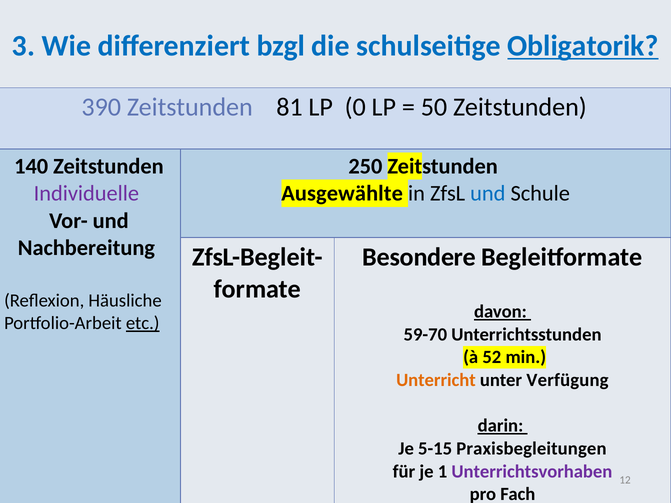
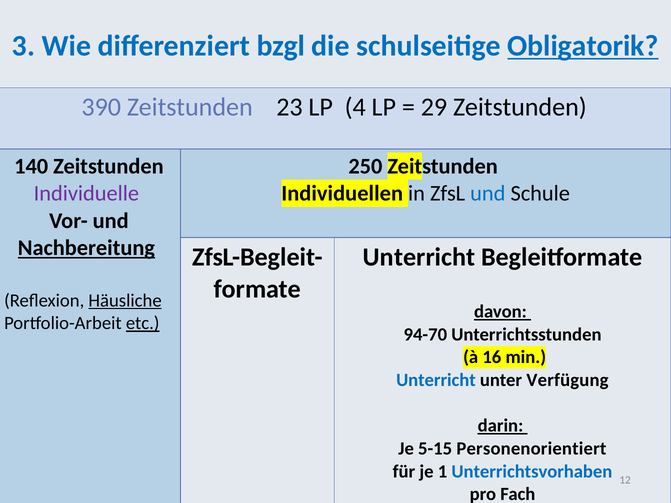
81: 81 -> 23
0: 0 -> 4
50: 50 -> 29
Ausgewählte: Ausgewählte -> Individuellen
Nachbereitung underline: none -> present
Besondere at (419, 257): Besondere -> Unterricht
Häusliche underline: none -> present
59-70: 59-70 -> 94-70
52: 52 -> 16
Unterricht at (436, 380) colour: orange -> blue
Praxisbegleitungen: Praxisbegleitungen -> Personenorientiert
Unterrichtsvorhaben colour: purple -> blue
